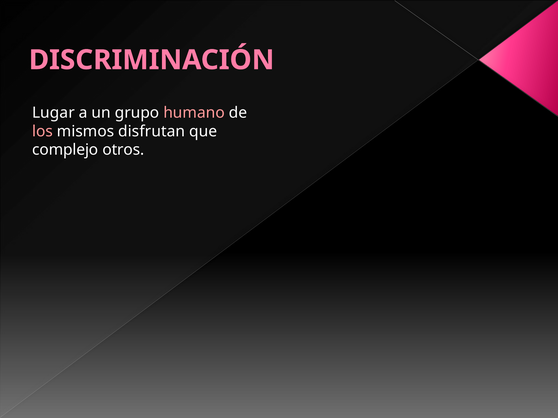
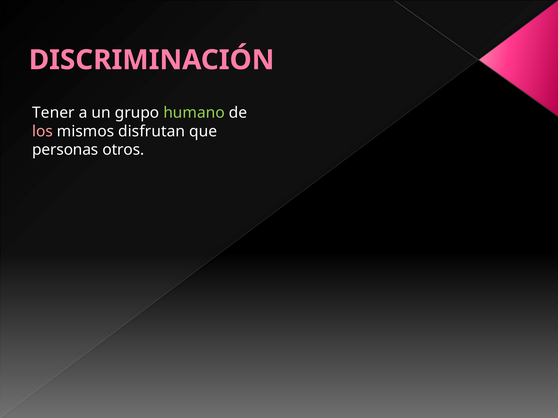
Lugar: Lugar -> Tener
humano colour: pink -> light green
complejo: complejo -> personas
